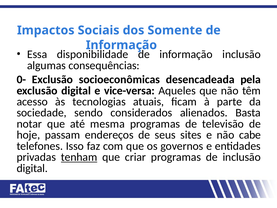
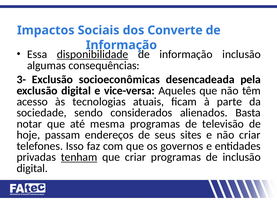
Somente: Somente -> Converte
disponibilidade underline: none -> present
0-: 0- -> 3-
não cabe: cabe -> criar
